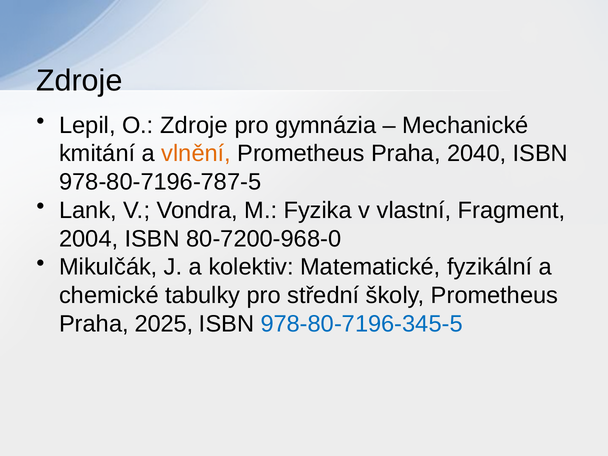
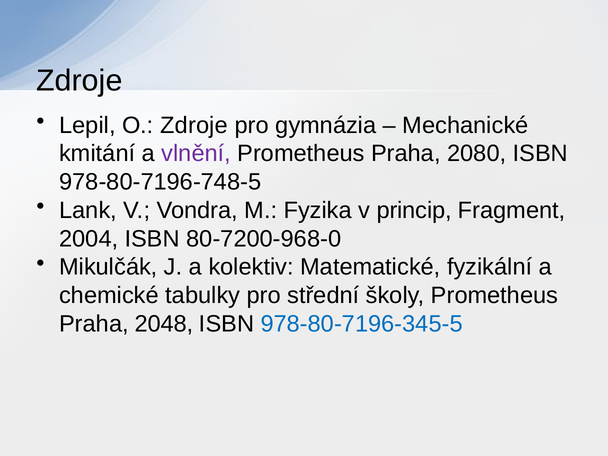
vlnění colour: orange -> purple
2040: 2040 -> 2080
978-80-7196-787-5: 978-80-7196-787-5 -> 978-80-7196-748-5
vlastní: vlastní -> princip
2025: 2025 -> 2048
